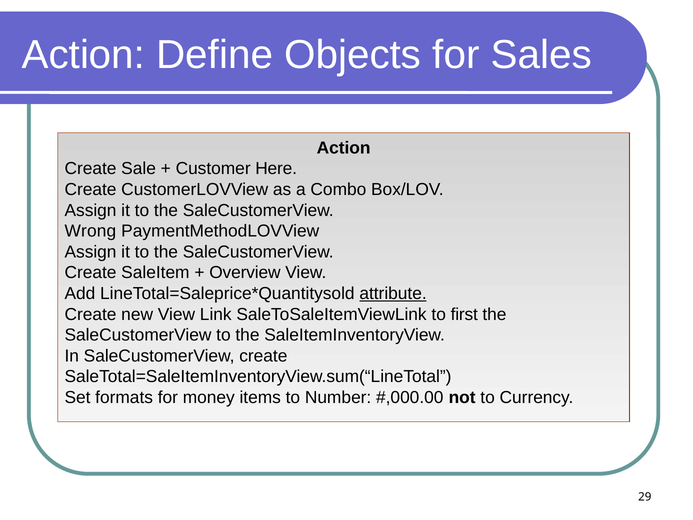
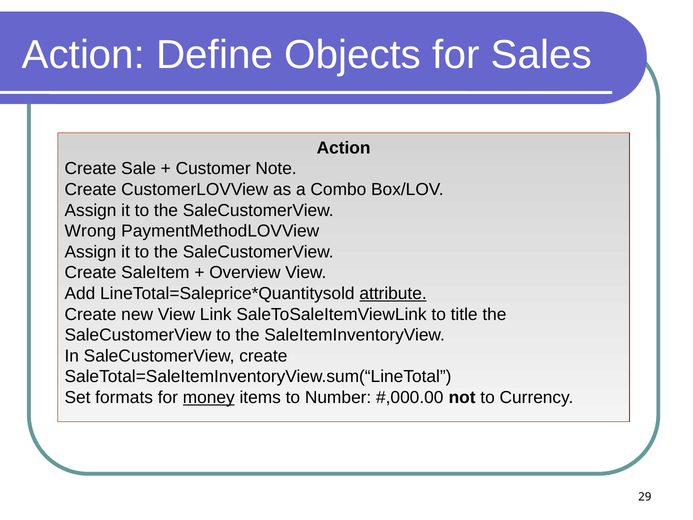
Here: Here -> Note
first: first -> title
money underline: none -> present
